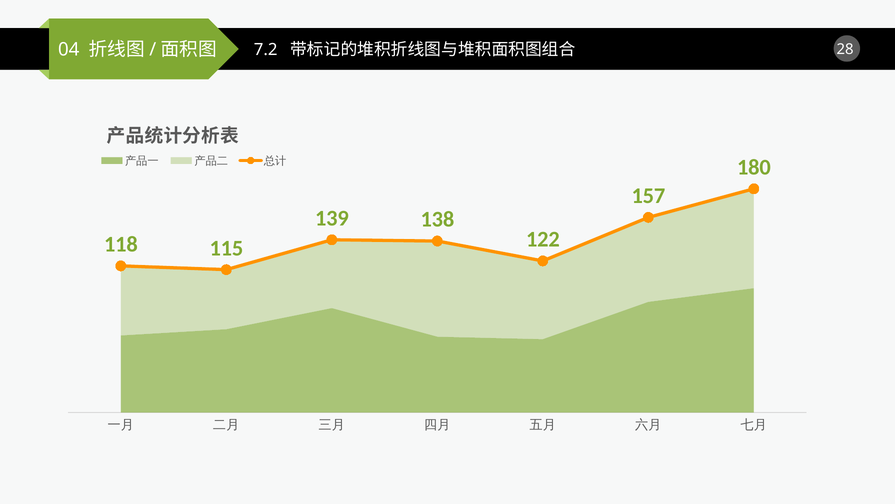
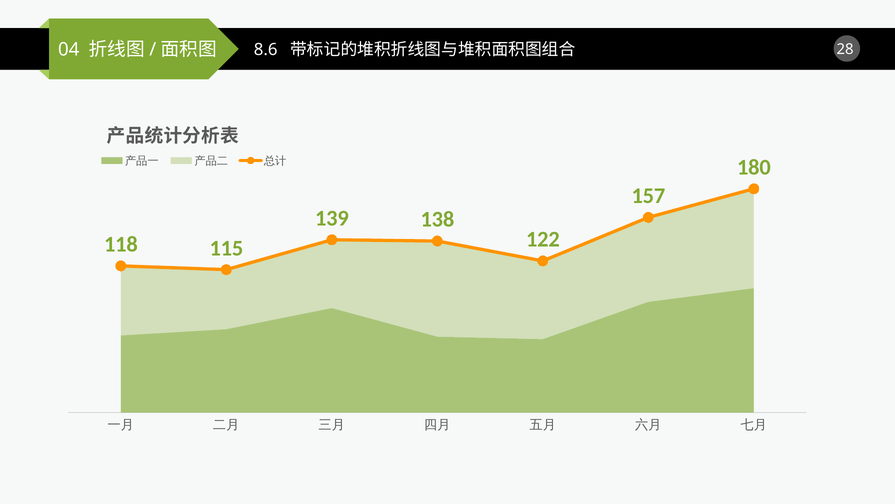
7.2: 7.2 -> 8.6
